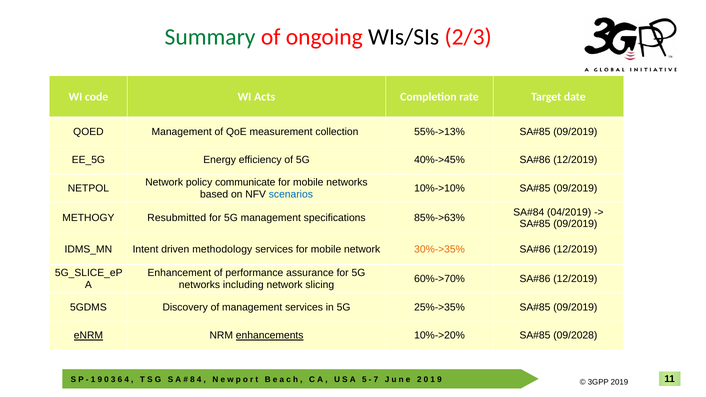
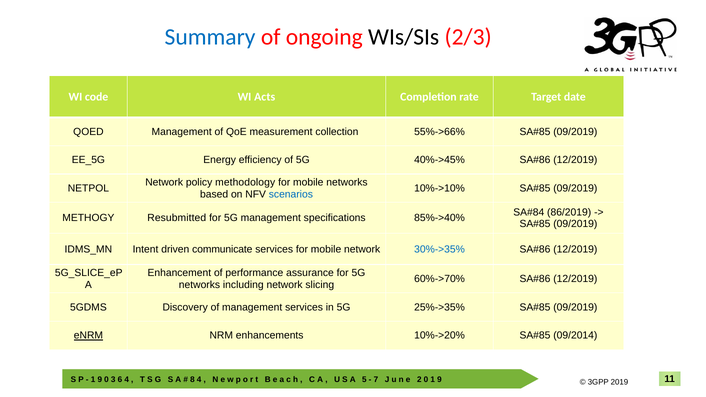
Summary colour: green -> blue
55%->13%: 55%->13% -> 55%->66%
communicate: communicate -> methodology
04/2019: 04/2019 -> 86/2019
85%->63%: 85%->63% -> 85%->40%
methodology: methodology -> communicate
30%->35% colour: orange -> blue
enhancements underline: present -> none
09/2028: 09/2028 -> 09/2014
